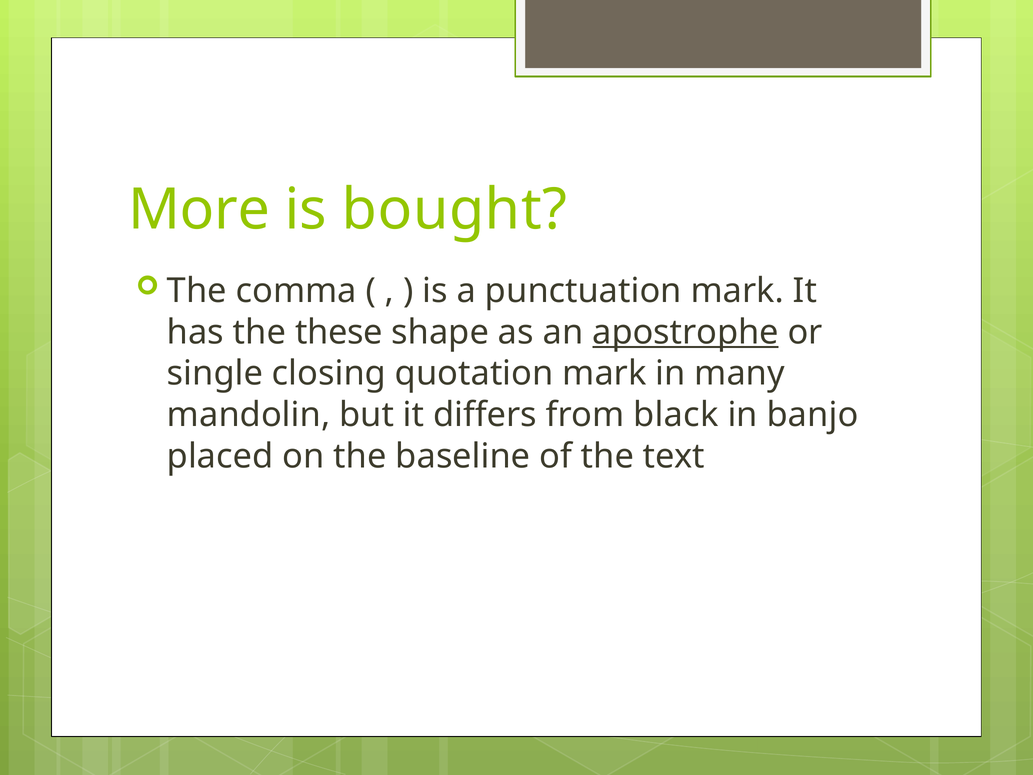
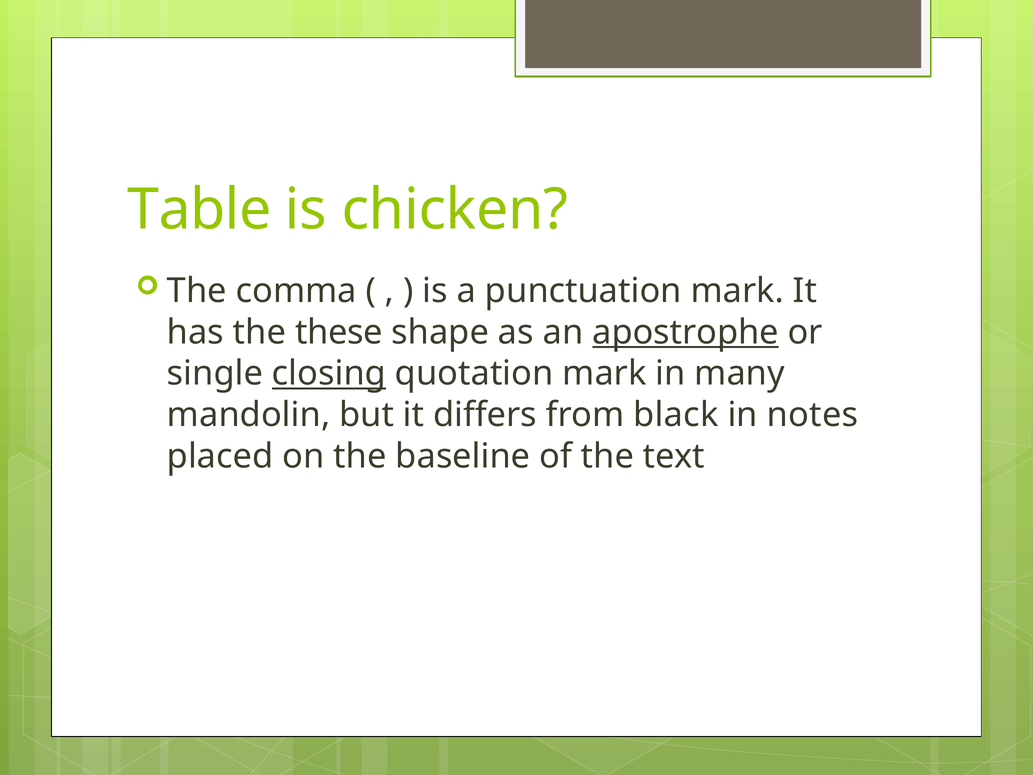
More: More -> Table
bought: bought -> chicken
closing underline: none -> present
banjo: banjo -> notes
